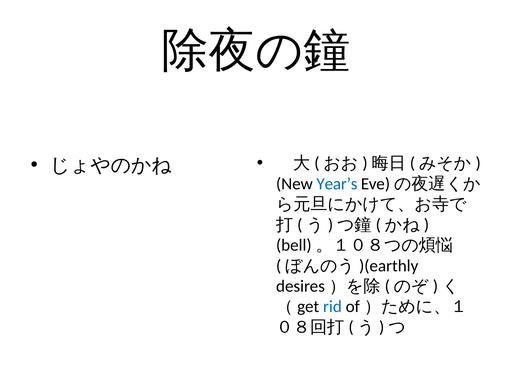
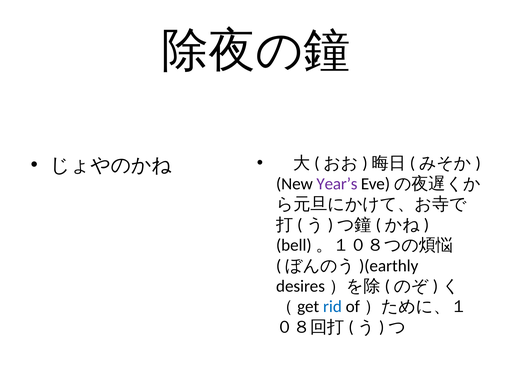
Year’s colour: blue -> purple
